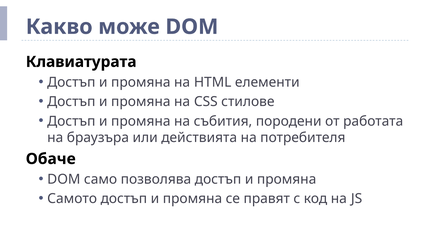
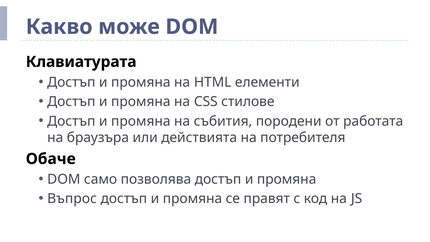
Самото: Самото -> Въпрос
